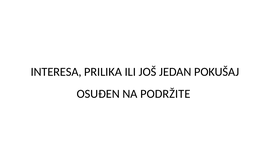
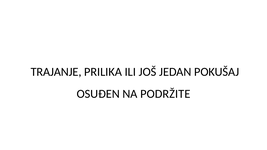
INTERESA: INTERESA -> TRAJANJE
